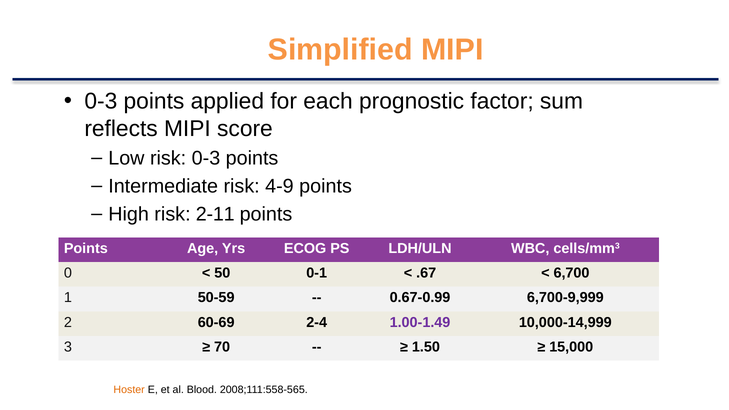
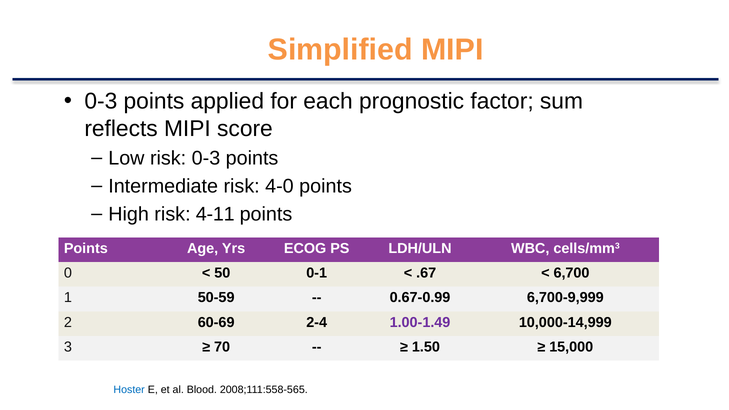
4-9: 4-9 -> 4-0
2-11: 2-11 -> 4-11
Hoster colour: orange -> blue
